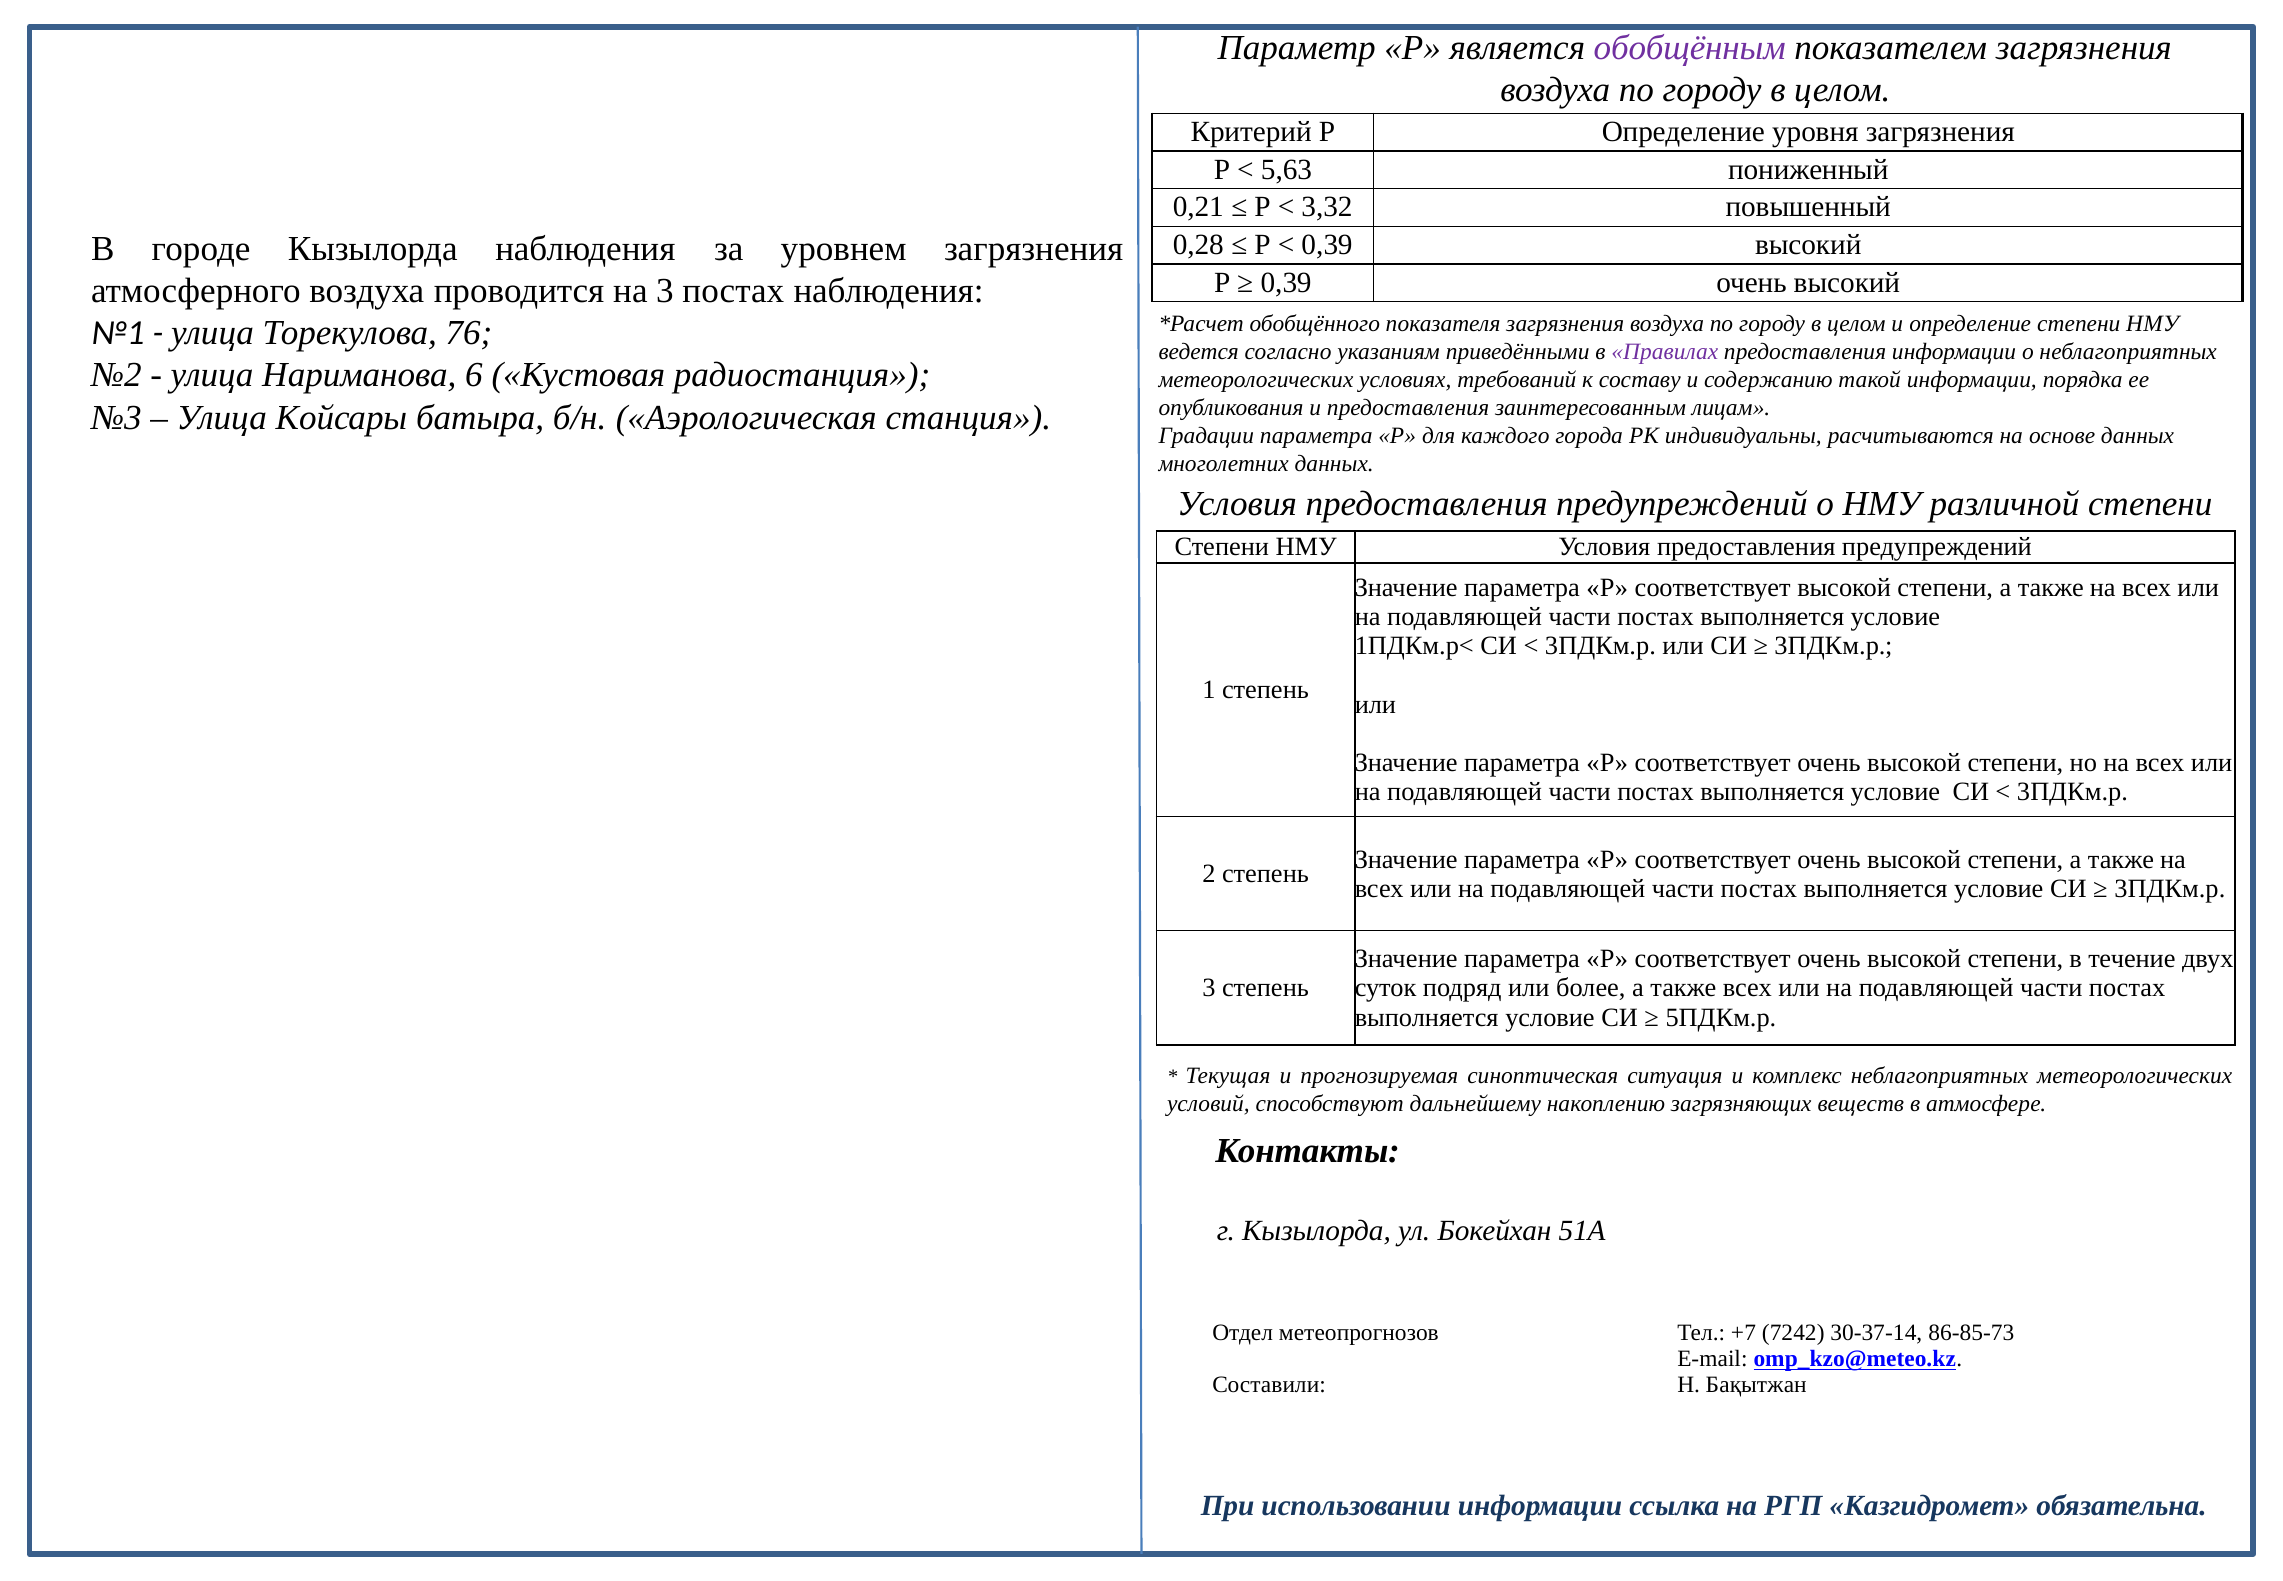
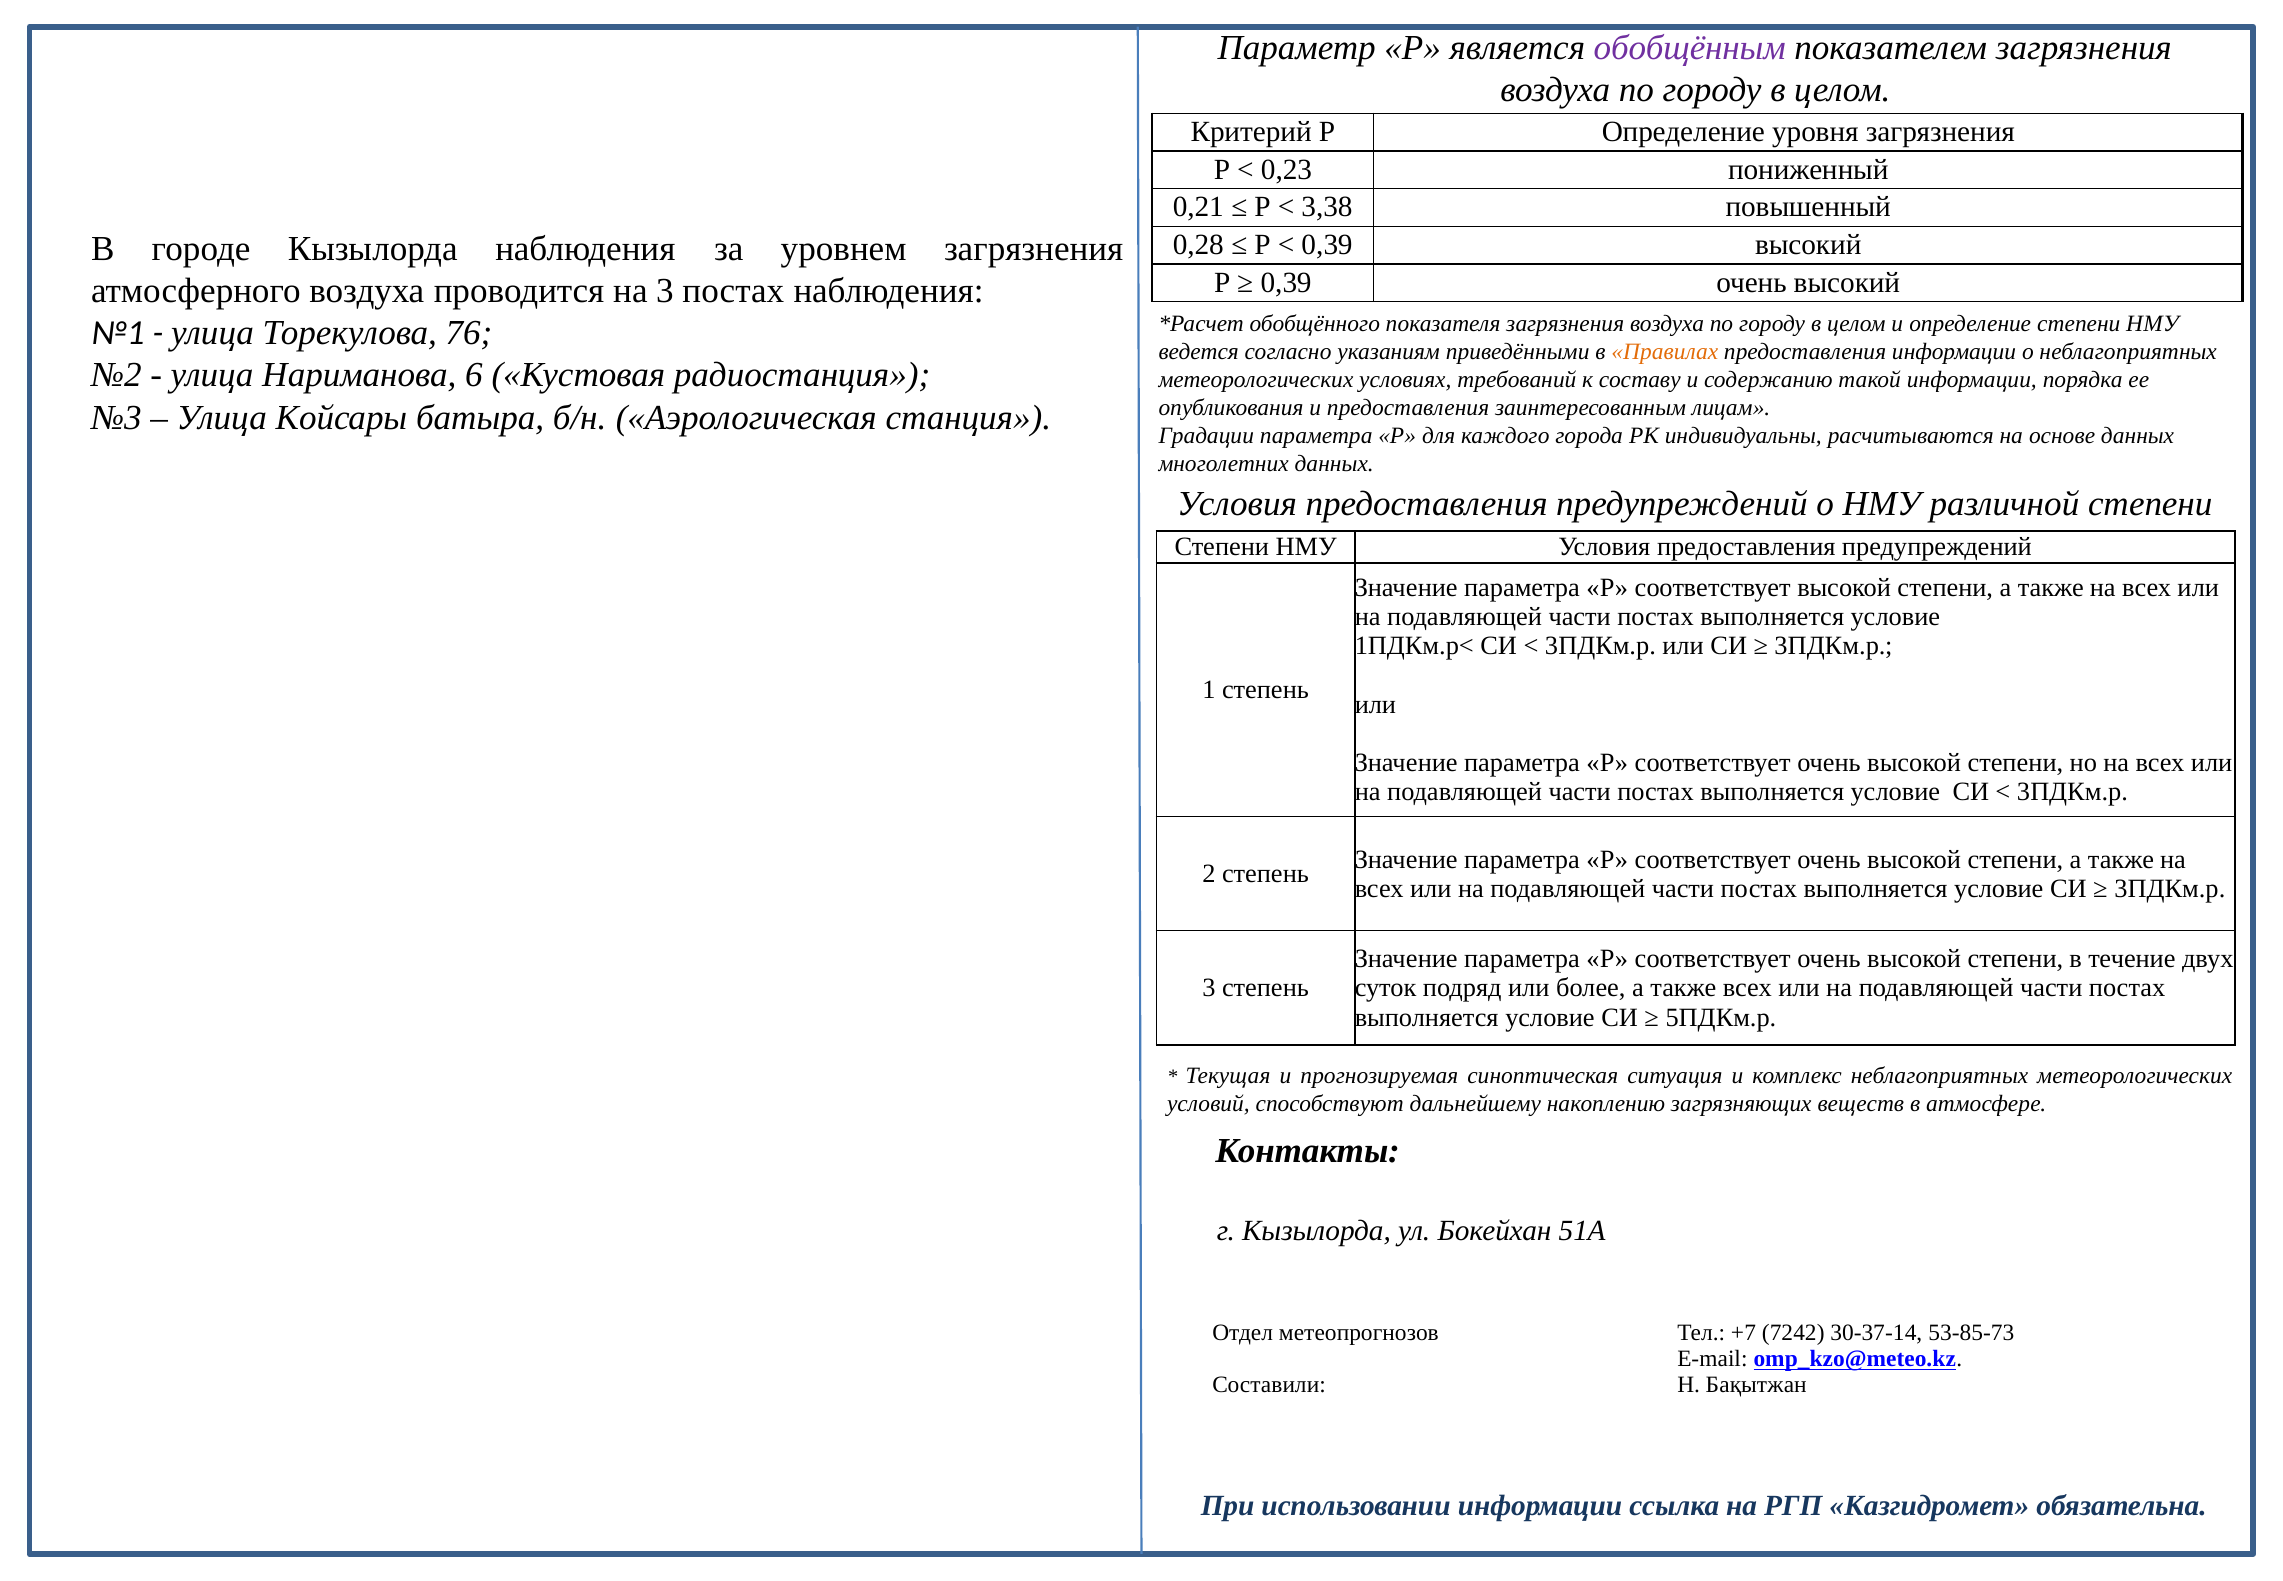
5,63: 5,63 -> 0,23
3,32: 3,32 -> 3,38
Правилах colour: purple -> orange
86-85-73: 86-85-73 -> 53-85-73
